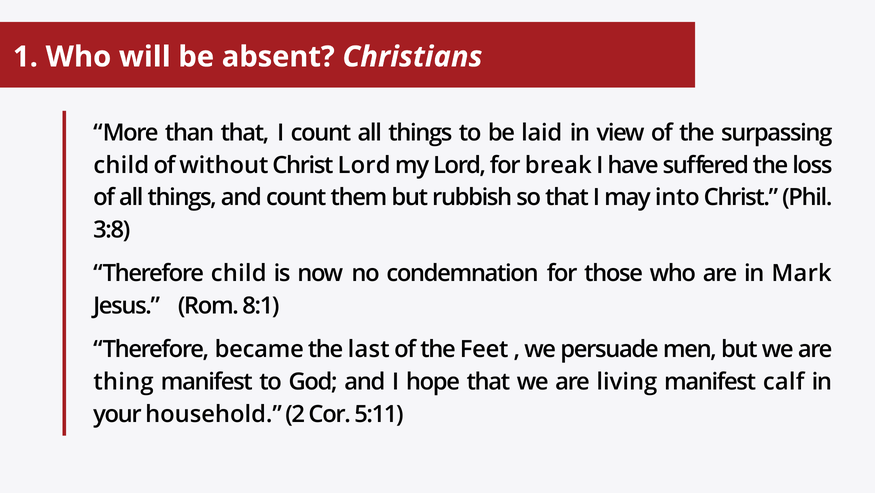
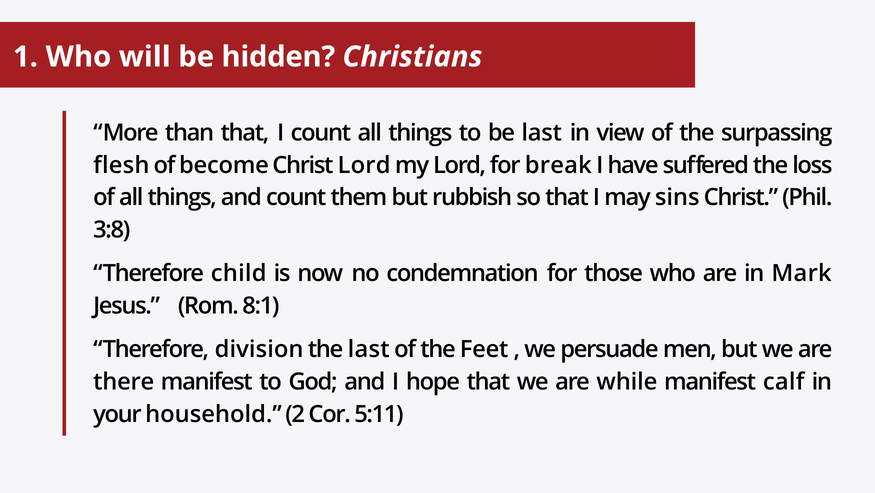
absent: absent -> hidden
be laid: laid -> last
child at (121, 165): child -> flesh
without: without -> become
into: into -> sins
became: became -> division
thing: thing -> there
living: living -> while
